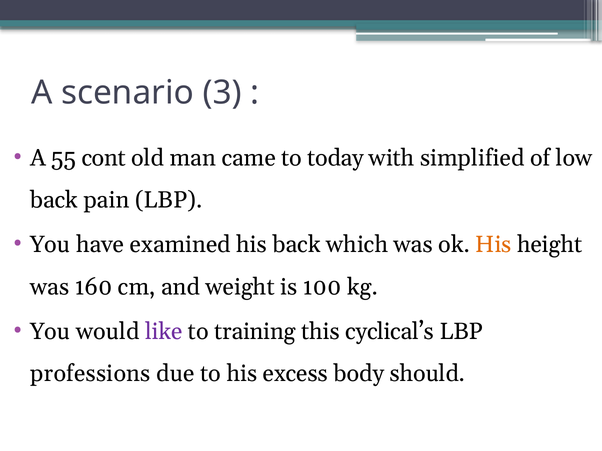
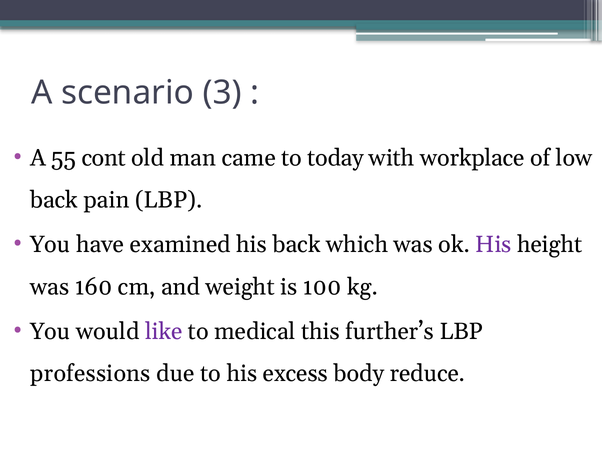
simplified: simplified -> workplace
His at (494, 245) colour: orange -> purple
training: training -> medical
cyclical’s: cyclical’s -> further’s
should: should -> reduce
